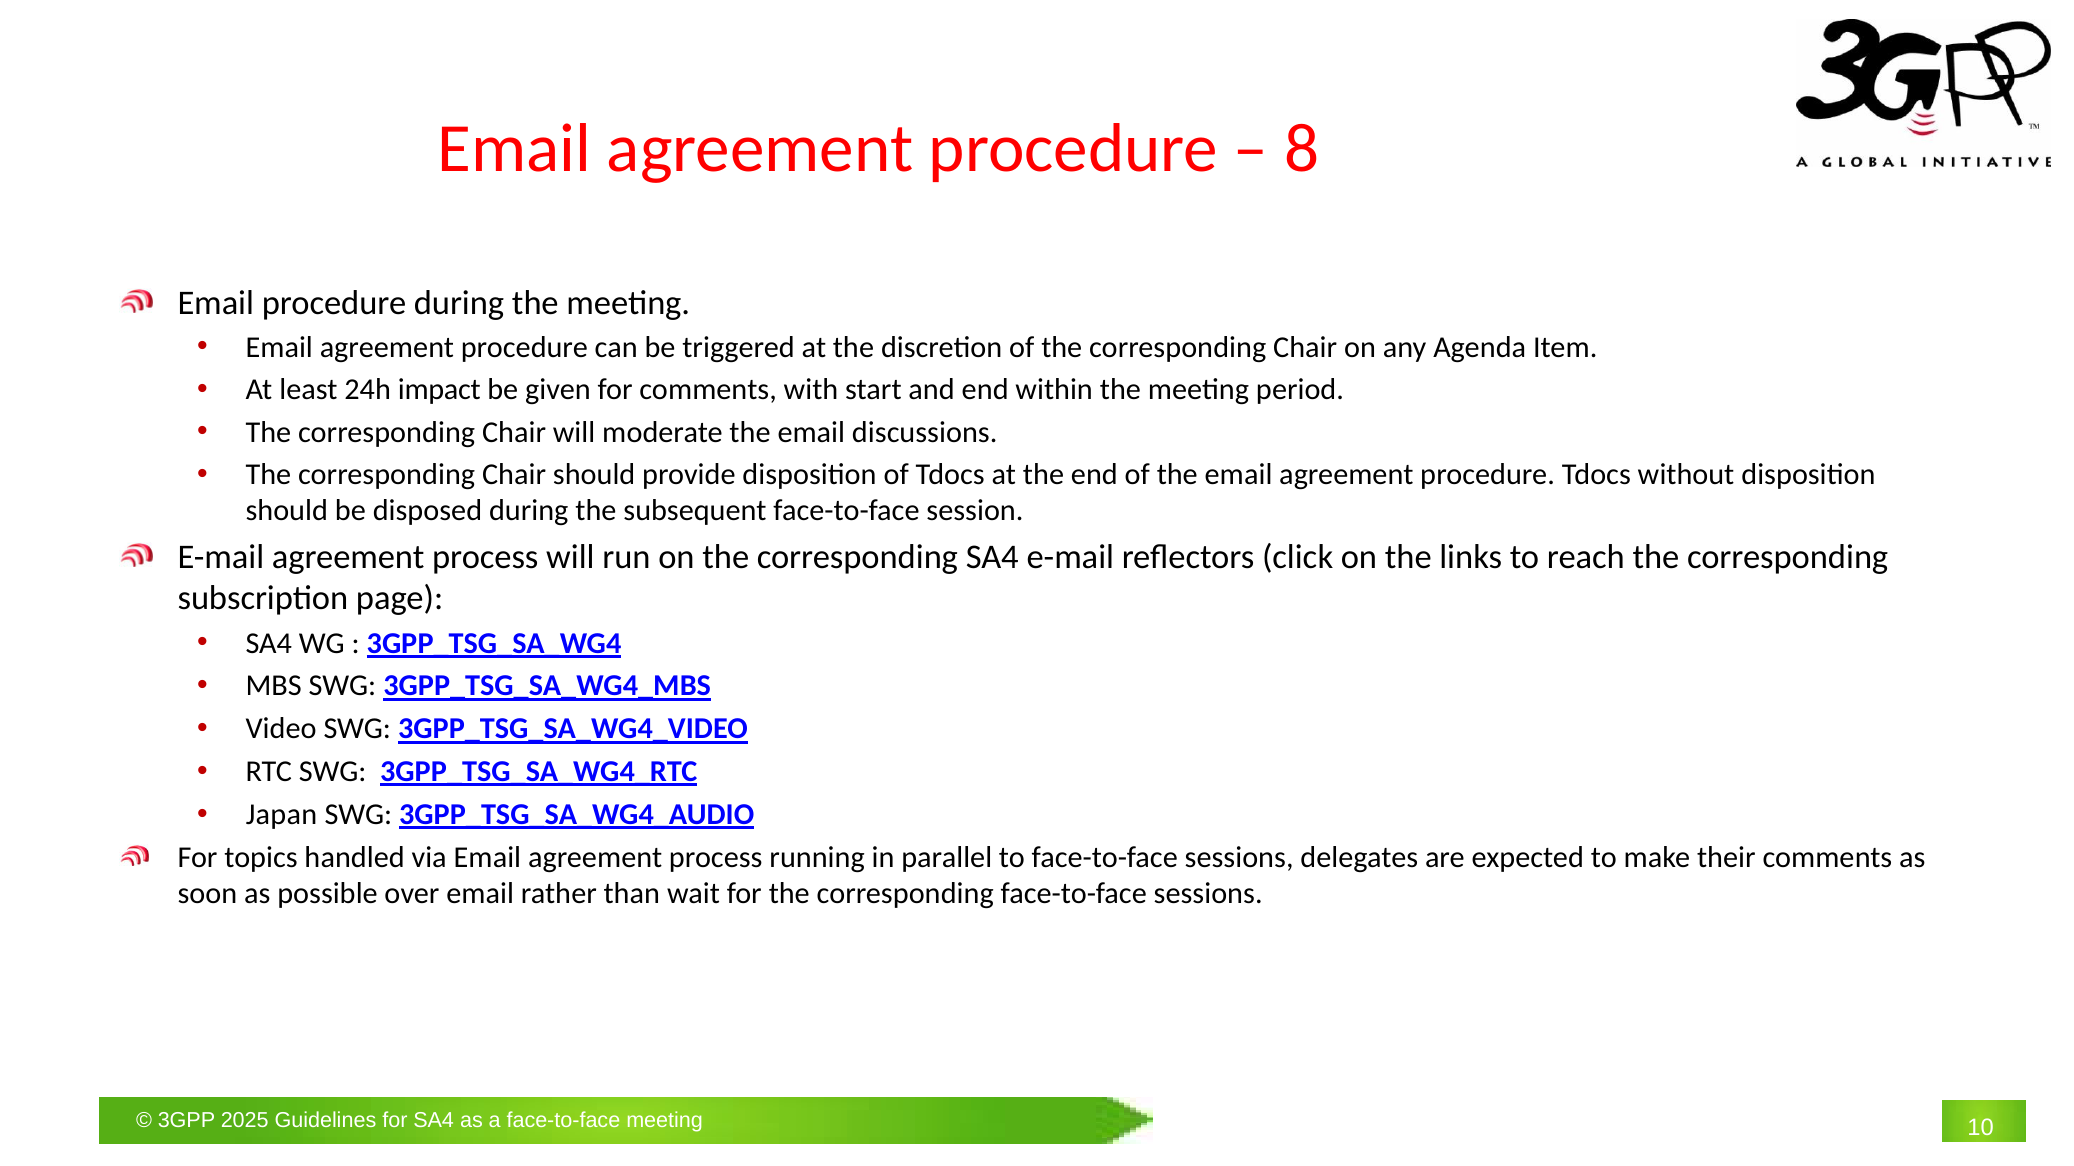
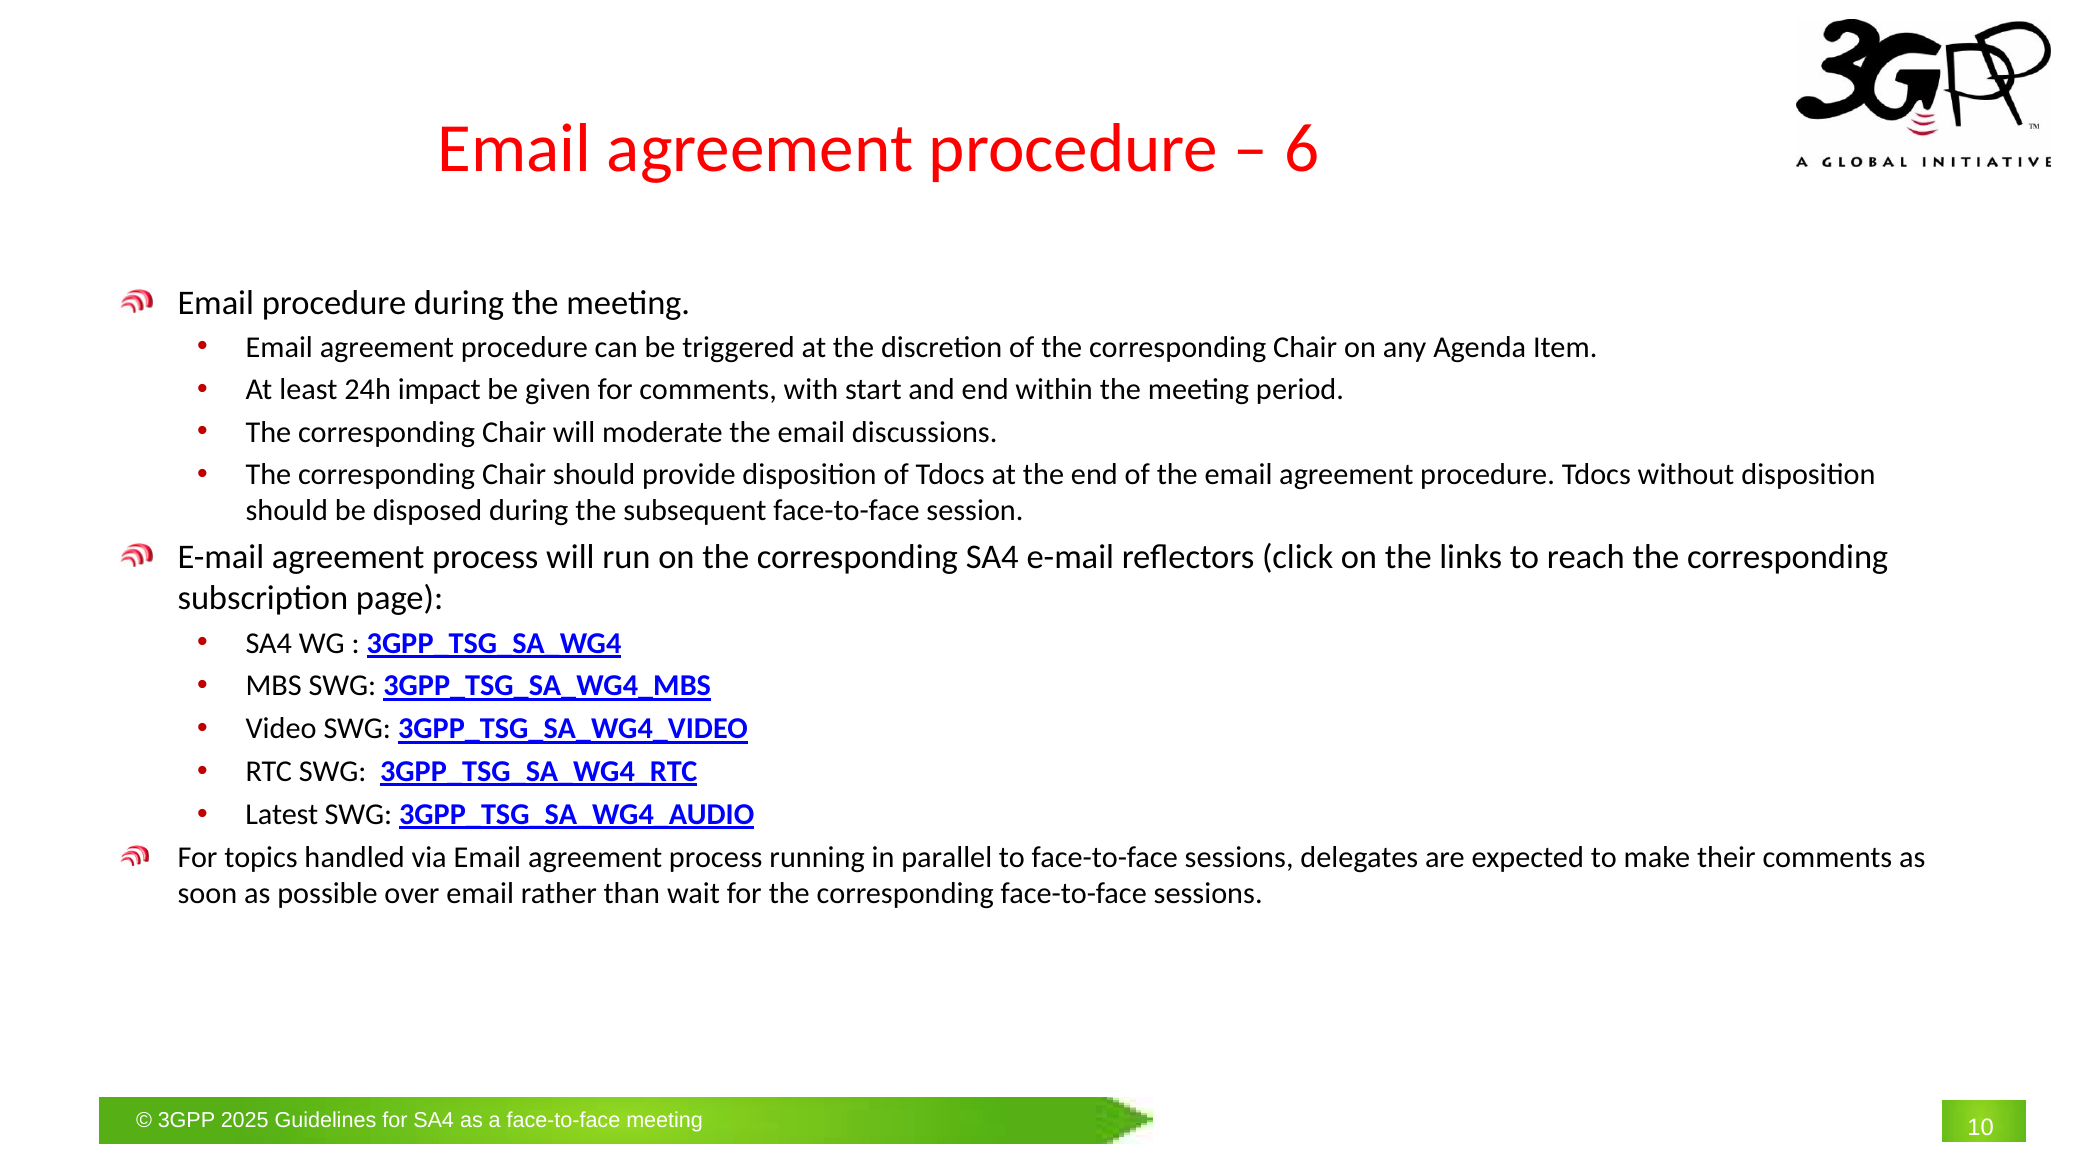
8: 8 -> 6
Japan: Japan -> Latest
